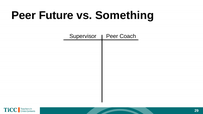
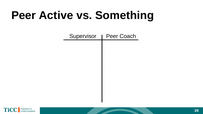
Future: Future -> Active
